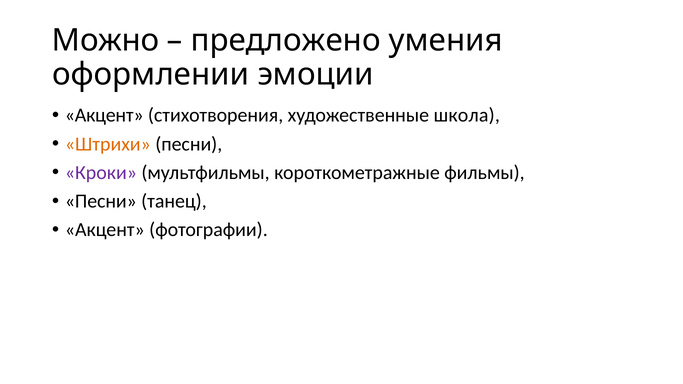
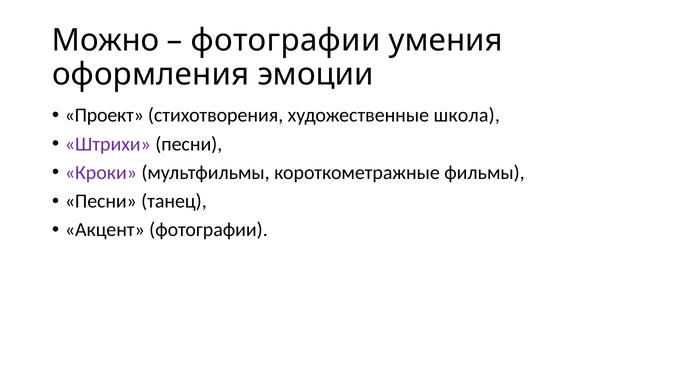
предложено at (286, 40): предложено -> фотографии
оформлении: оформлении -> оформления
Акцент at (104, 115): Акцент -> Проект
Штрихи colour: orange -> purple
